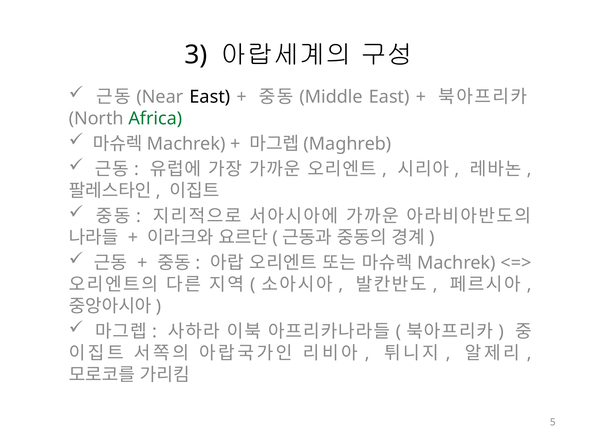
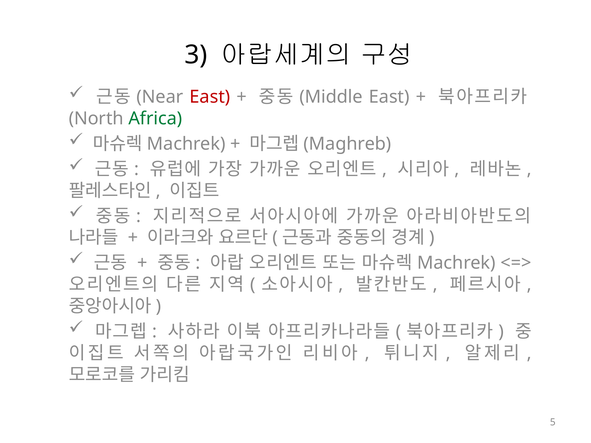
East at (210, 97) colour: black -> red
